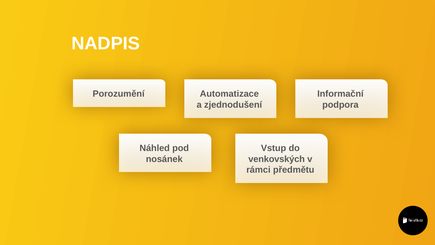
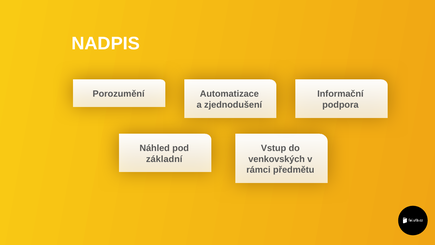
nosánek: nosánek -> základní
